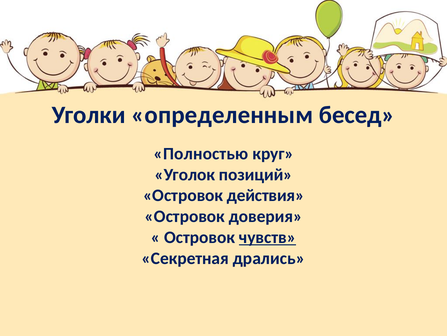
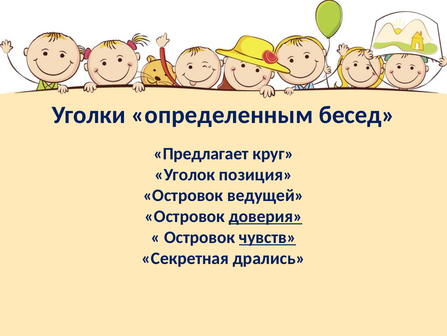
Полностью: Полностью -> Предлагает
позиций: позиций -> позиция
действия: действия -> ведущей
доверия underline: none -> present
